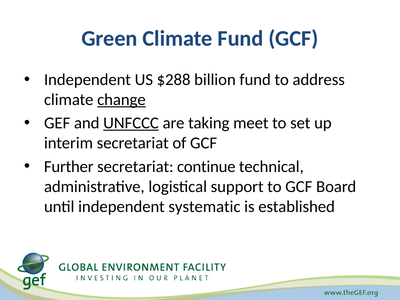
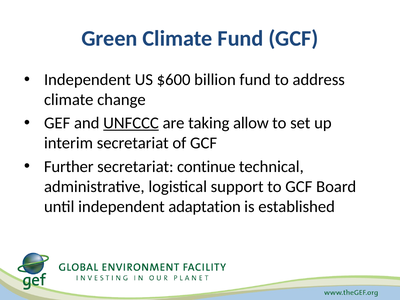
$288: $288 -> $600
change underline: present -> none
meet: meet -> allow
systematic: systematic -> adaptation
